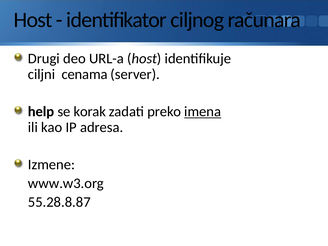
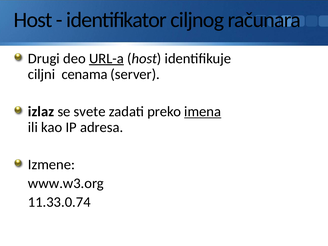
URL-a underline: none -> present
help: help -> izlaz
korak: korak -> svete
55.28.8.87: 55.28.8.87 -> 11.33.0.74
